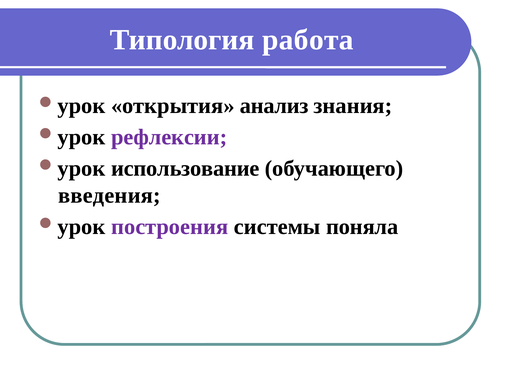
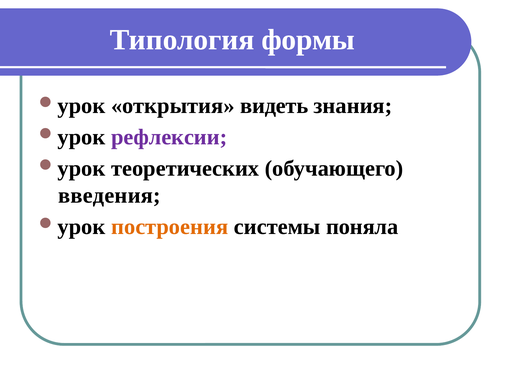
работа: работа -> формы
анализ: анализ -> видеть
использование: использование -> теоретических
построения colour: purple -> orange
